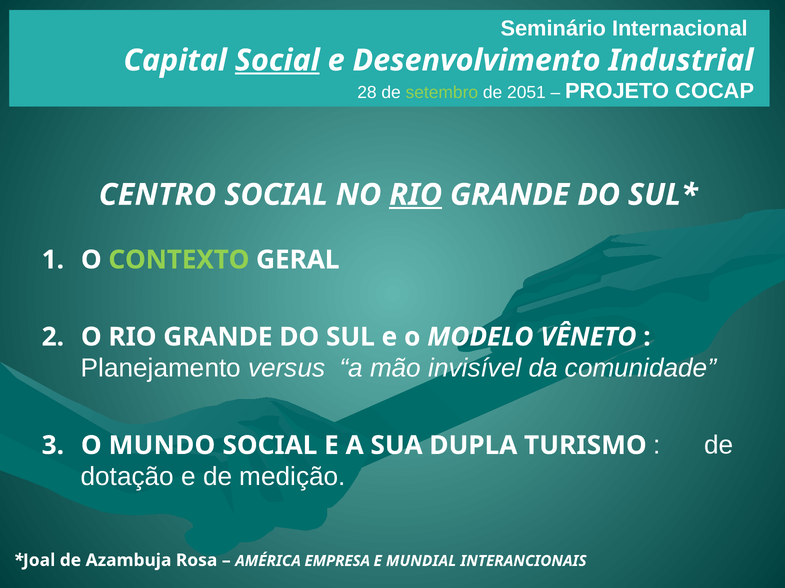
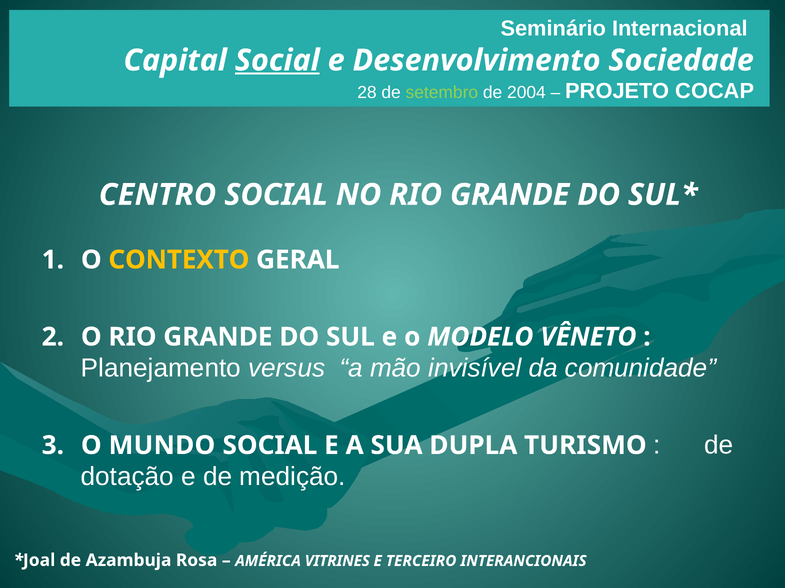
Industrial: Industrial -> Sociedade
2051: 2051 -> 2004
RIO at (416, 195) underline: present -> none
CONTEXTO colour: light green -> yellow
EMPRESA: EMPRESA -> VITRINES
MUNDIAL: MUNDIAL -> TERCEIRO
